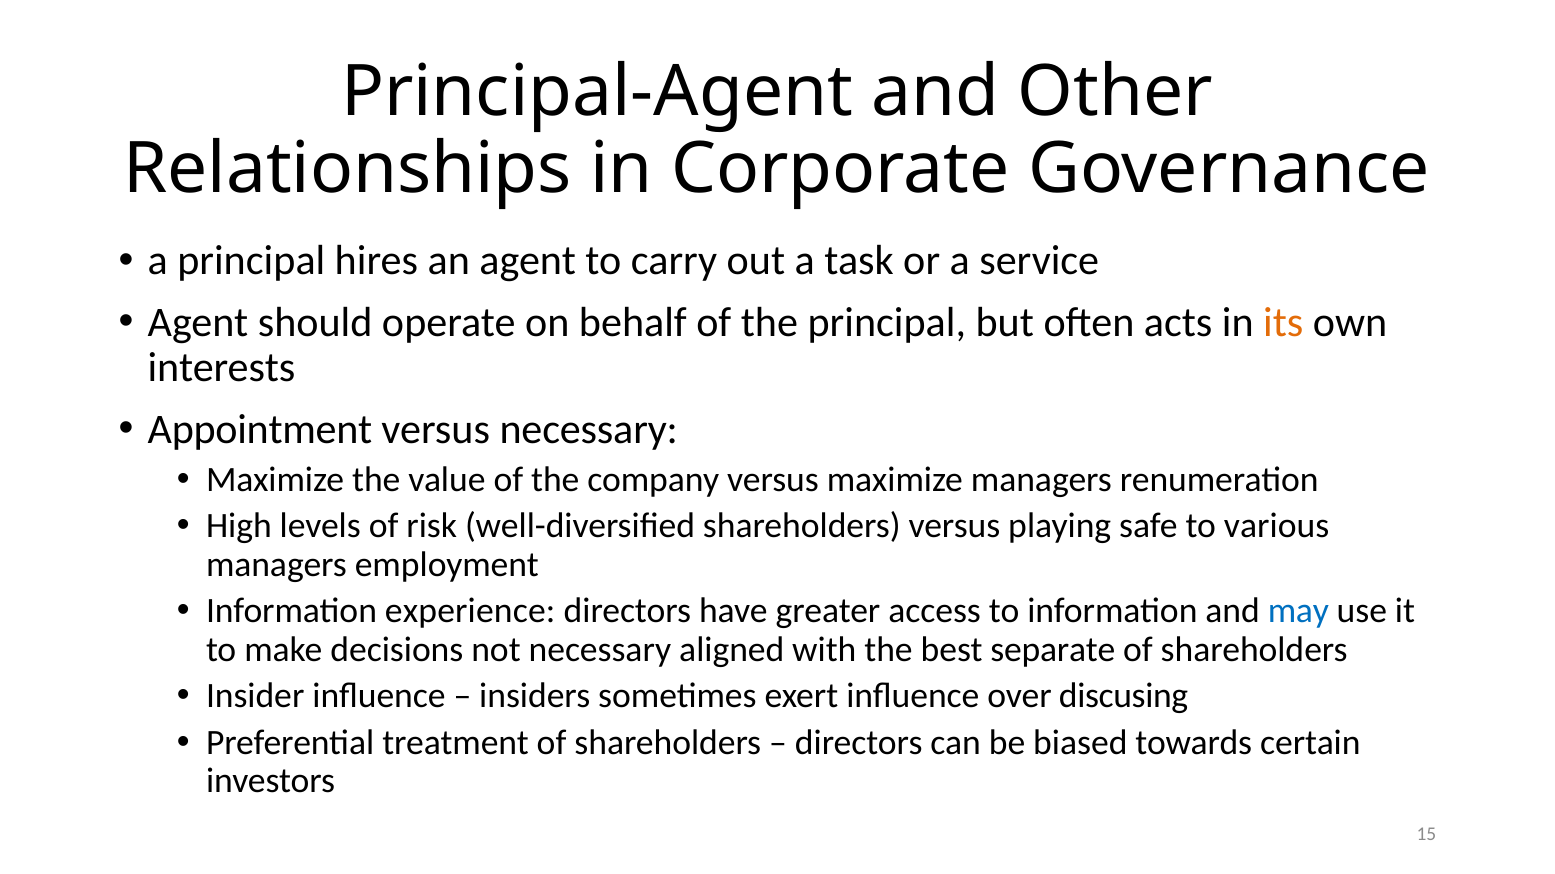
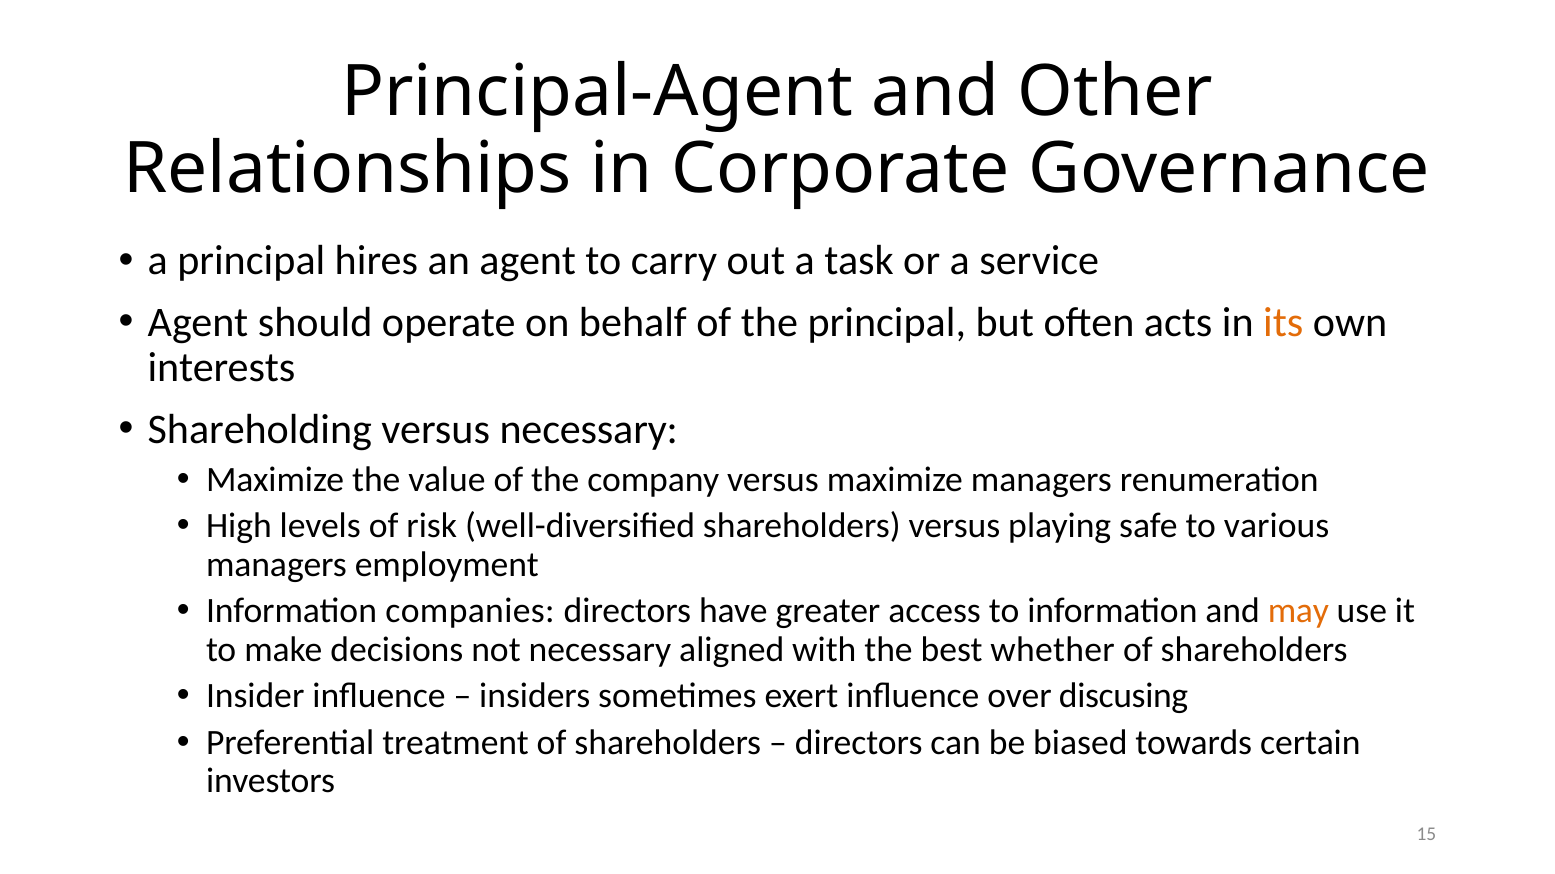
Appointment: Appointment -> Shareholding
experience: experience -> companies
may colour: blue -> orange
separate: separate -> whether
